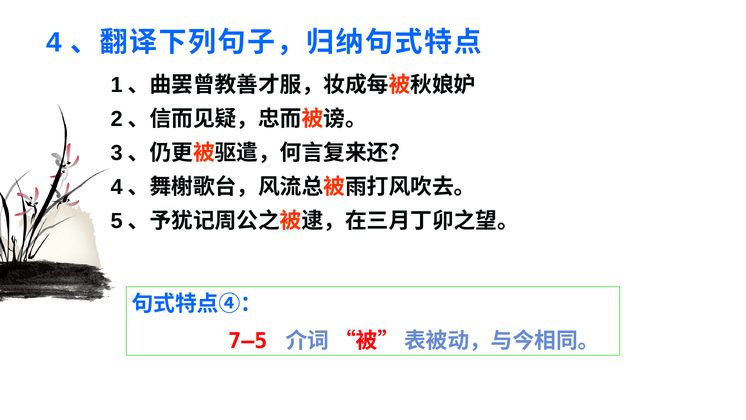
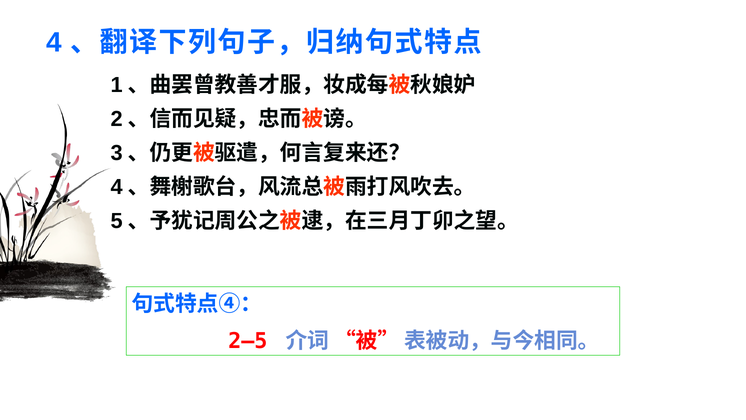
7—5: 7—5 -> 2—5
